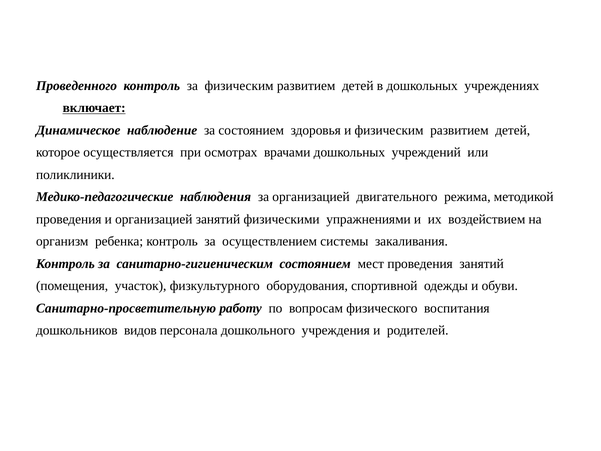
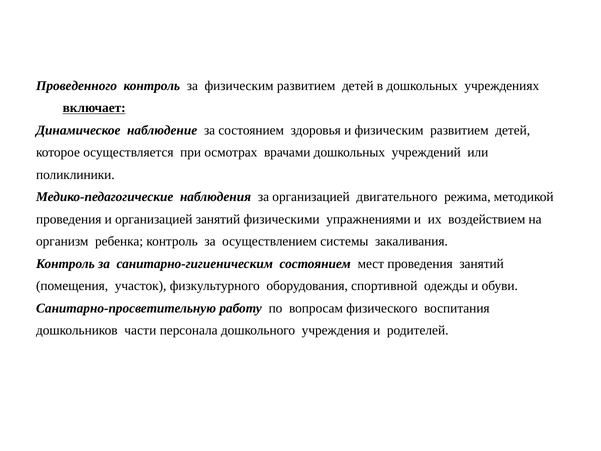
видов: видов -> части
